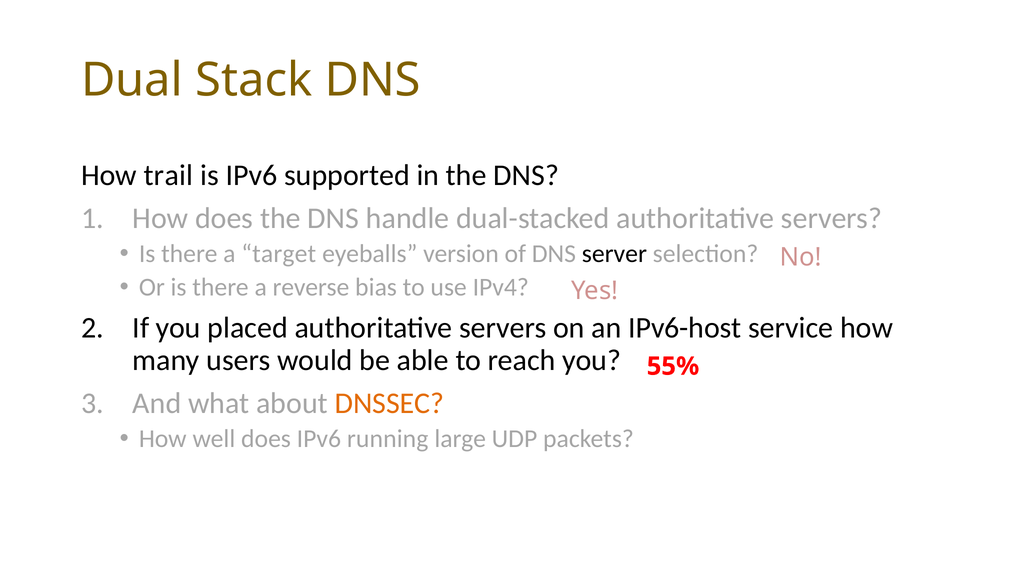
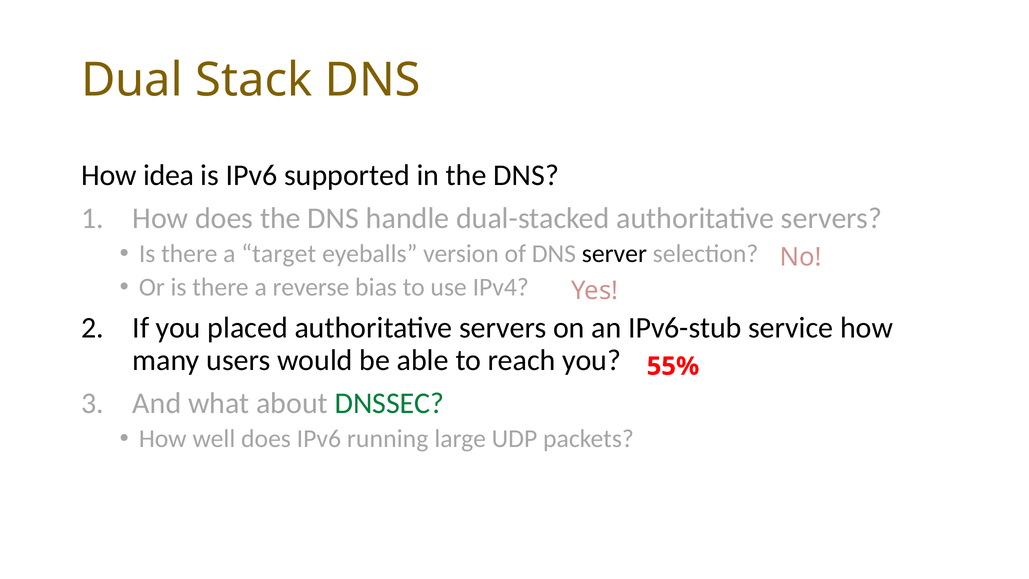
trail: trail -> idea
IPv6-host: IPv6-host -> IPv6-stub
DNSSEC colour: orange -> green
